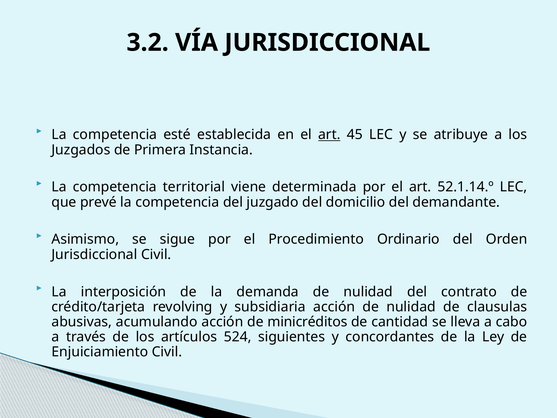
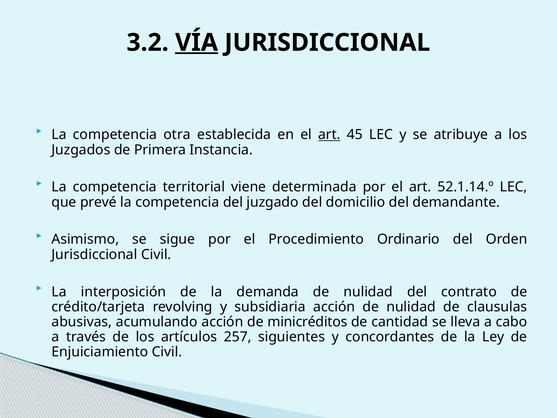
VÍA underline: none -> present
esté: esté -> otra
524: 524 -> 257
